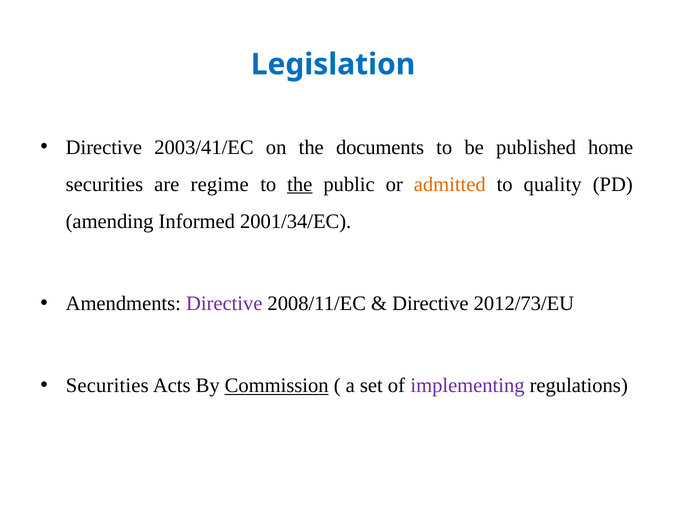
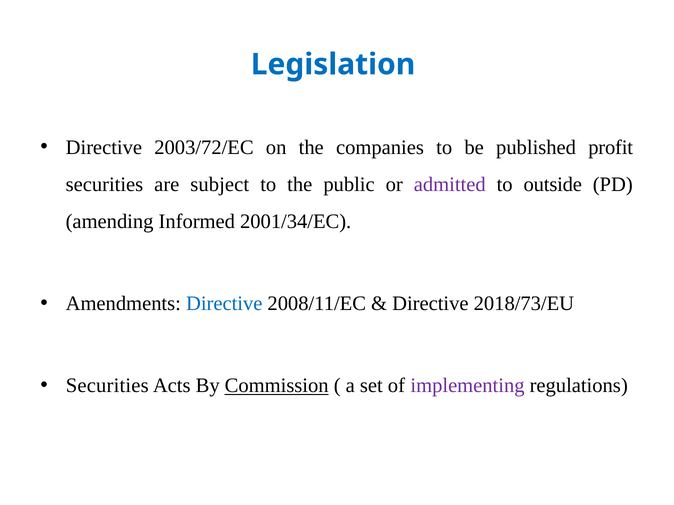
2003/41/EC: 2003/41/EC -> 2003/72/EC
documents: documents -> companies
home: home -> profit
regime: regime -> subject
the at (300, 184) underline: present -> none
admitted colour: orange -> purple
quality: quality -> outside
Directive at (224, 304) colour: purple -> blue
2012/73/EU: 2012/73/EU -> 2018/73/EU
